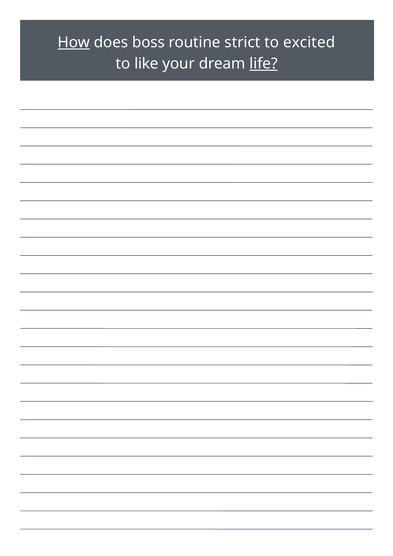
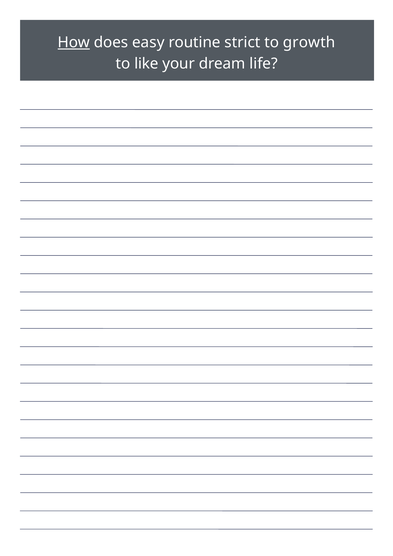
boss: boss -> easy
excited: excited -> growth
life underline: present -> none
